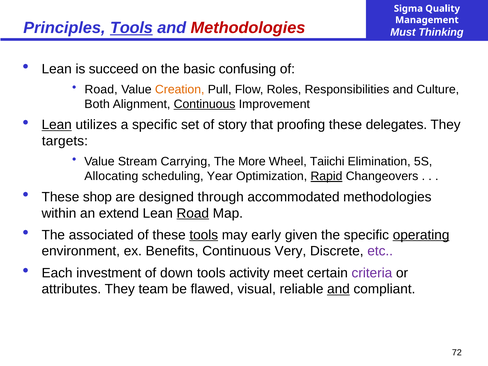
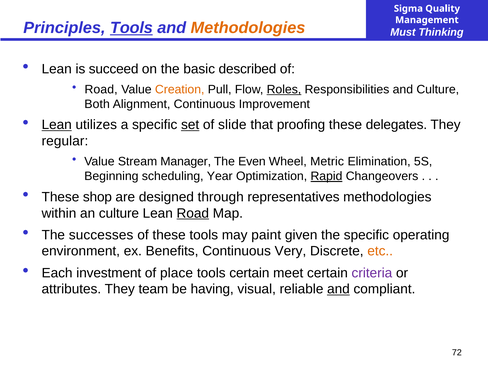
Methodologies at (248, 28) colour: red -> orange
confusing: confusing -> described
Roles underline: none -> present
Continuous at (205, 104) underline: present -> none
set underline: none -> present
story: story -> slide
targets: targets -> regular
Carrying: Carrying -> Manager
More: More -> Even
Taiichi: Taiichi -> Metric
Allocating: Allocating -> Beginning
accommodated: accommodated -> representatives
an extend: extend -> culture
associated: associated -> successes
tools at (204, 235) underline: present -> none
early: early -> paint
operating underline: present -> none
etc colour: purple -> orange
down: down -> place
tools activity: activity -> certain
flawed: flawed -> having
